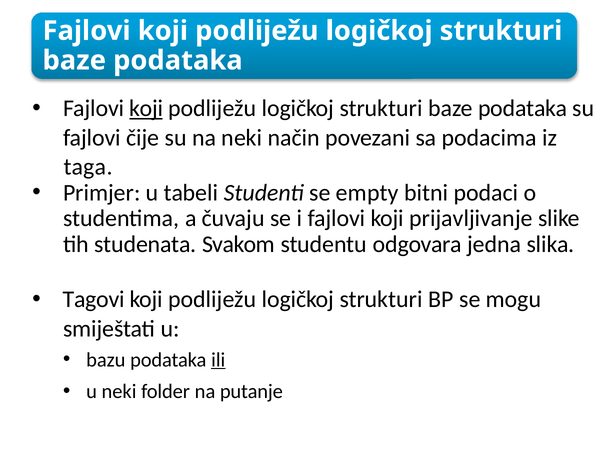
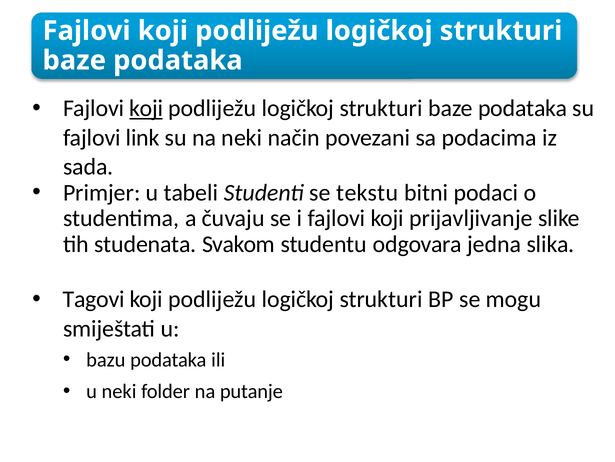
čije: čije -> link
taga: taga -> sada
empty: empty -> tekstu
ili underline: present -> none
